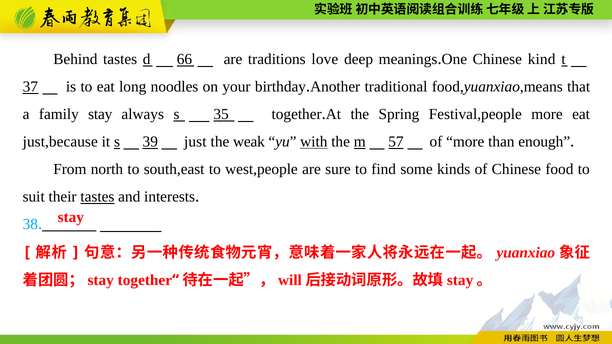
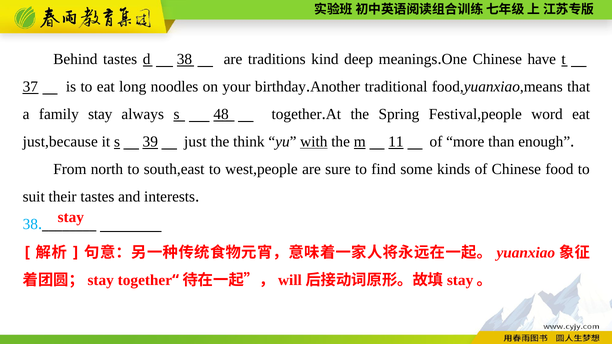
d 66: 66 -> 38
love: love -> kind
kind: kind -> have
35: 35 -> 48
Festival,people more: more -> word
weak: weak -> think
57: 57 -> 11
tastes at (97, 197) underline: present -> none
